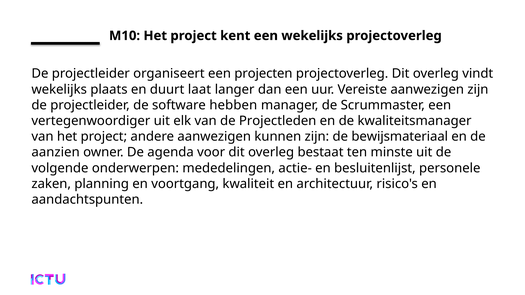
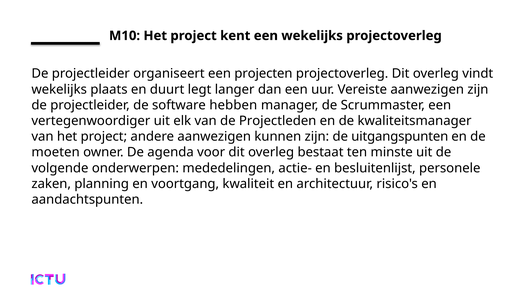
laat: laat -> legt
bewijsmateriaal: bewijsmateriaal -> uitgangspunten
aanzien: aanzien -> moeten
